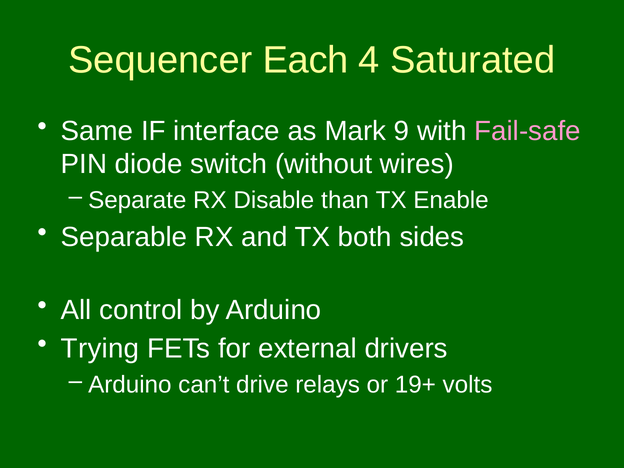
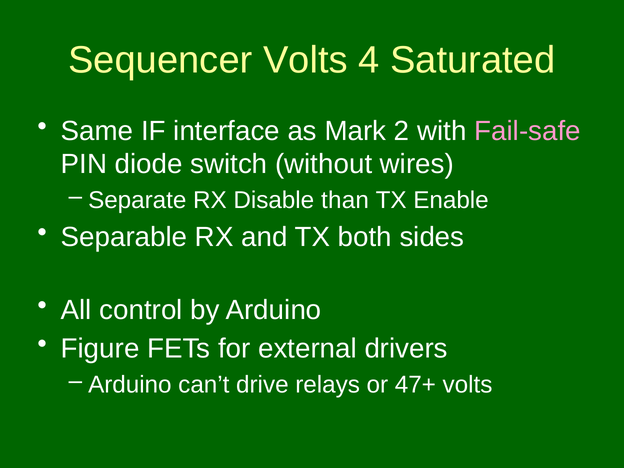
Sequencer Each: Each -> Volts
9: 9 -> 2
Trying: Trying -> Figure
19+: 19+ -> 47+
